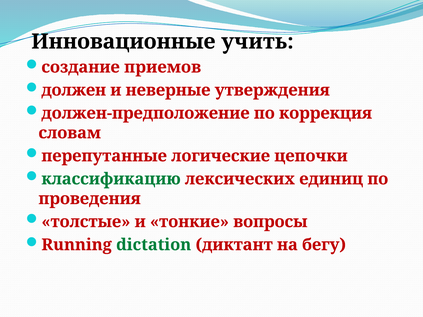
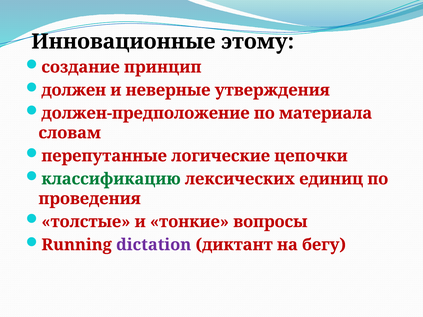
учить: учить -> этому
приемов: приемов -> принцип
коррекция: коррекция -> материала
dictation colour: green -> purple
